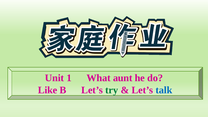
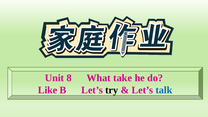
1: 1 -> 8
aunt: aunt -> take
try colour: green -> black
